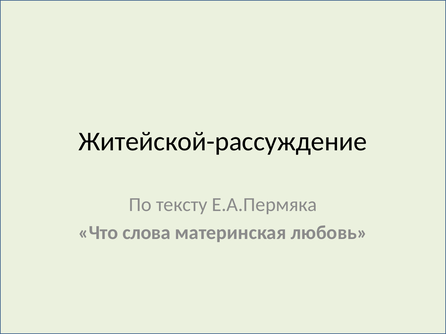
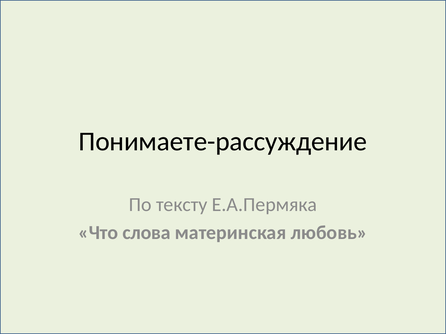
Житейской-рассуждение: Житейской-рассуждение -> Понимаете-рассуждение
